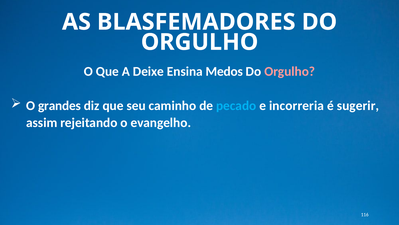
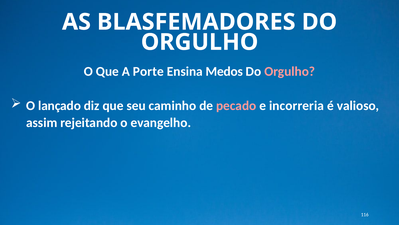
Deixe: Deixe -> Porte
grandes: grandes -> lançado
pecado colour: light blue -> pink
sugerir: sugerir -> valioso
